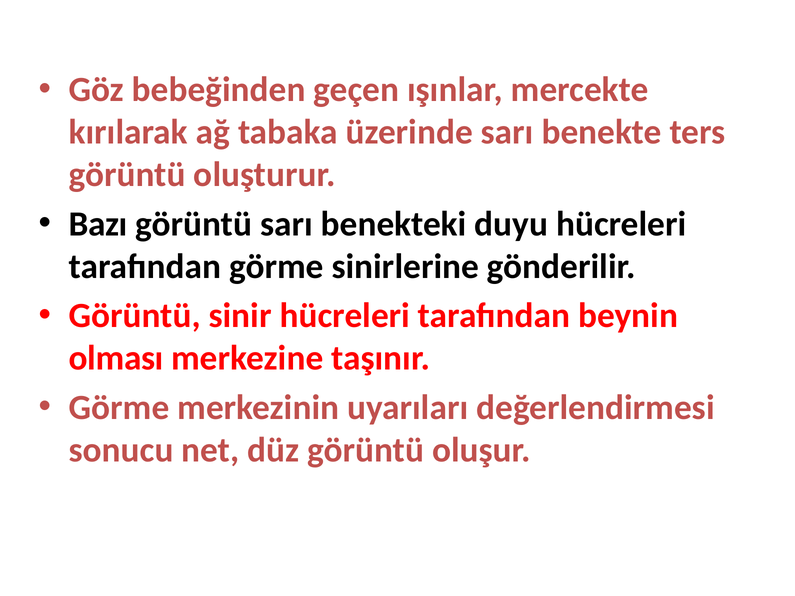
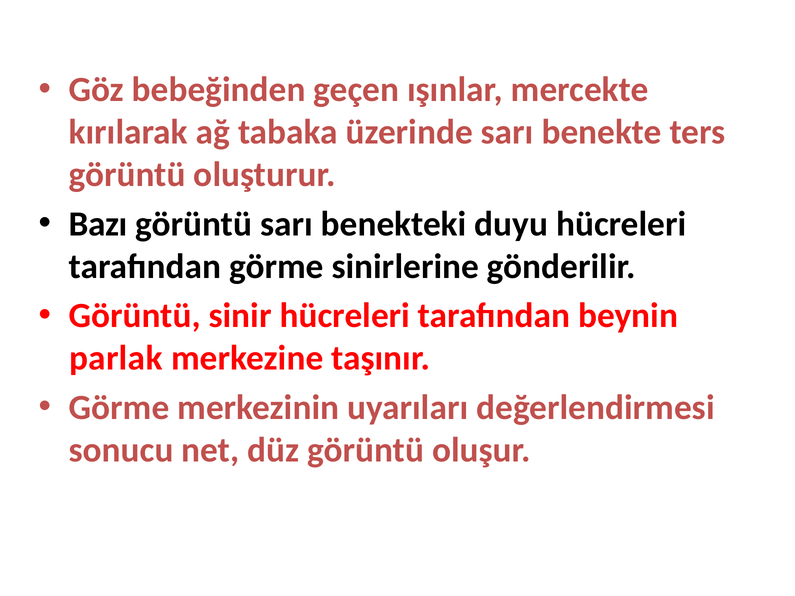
olması: olması -> parlak
